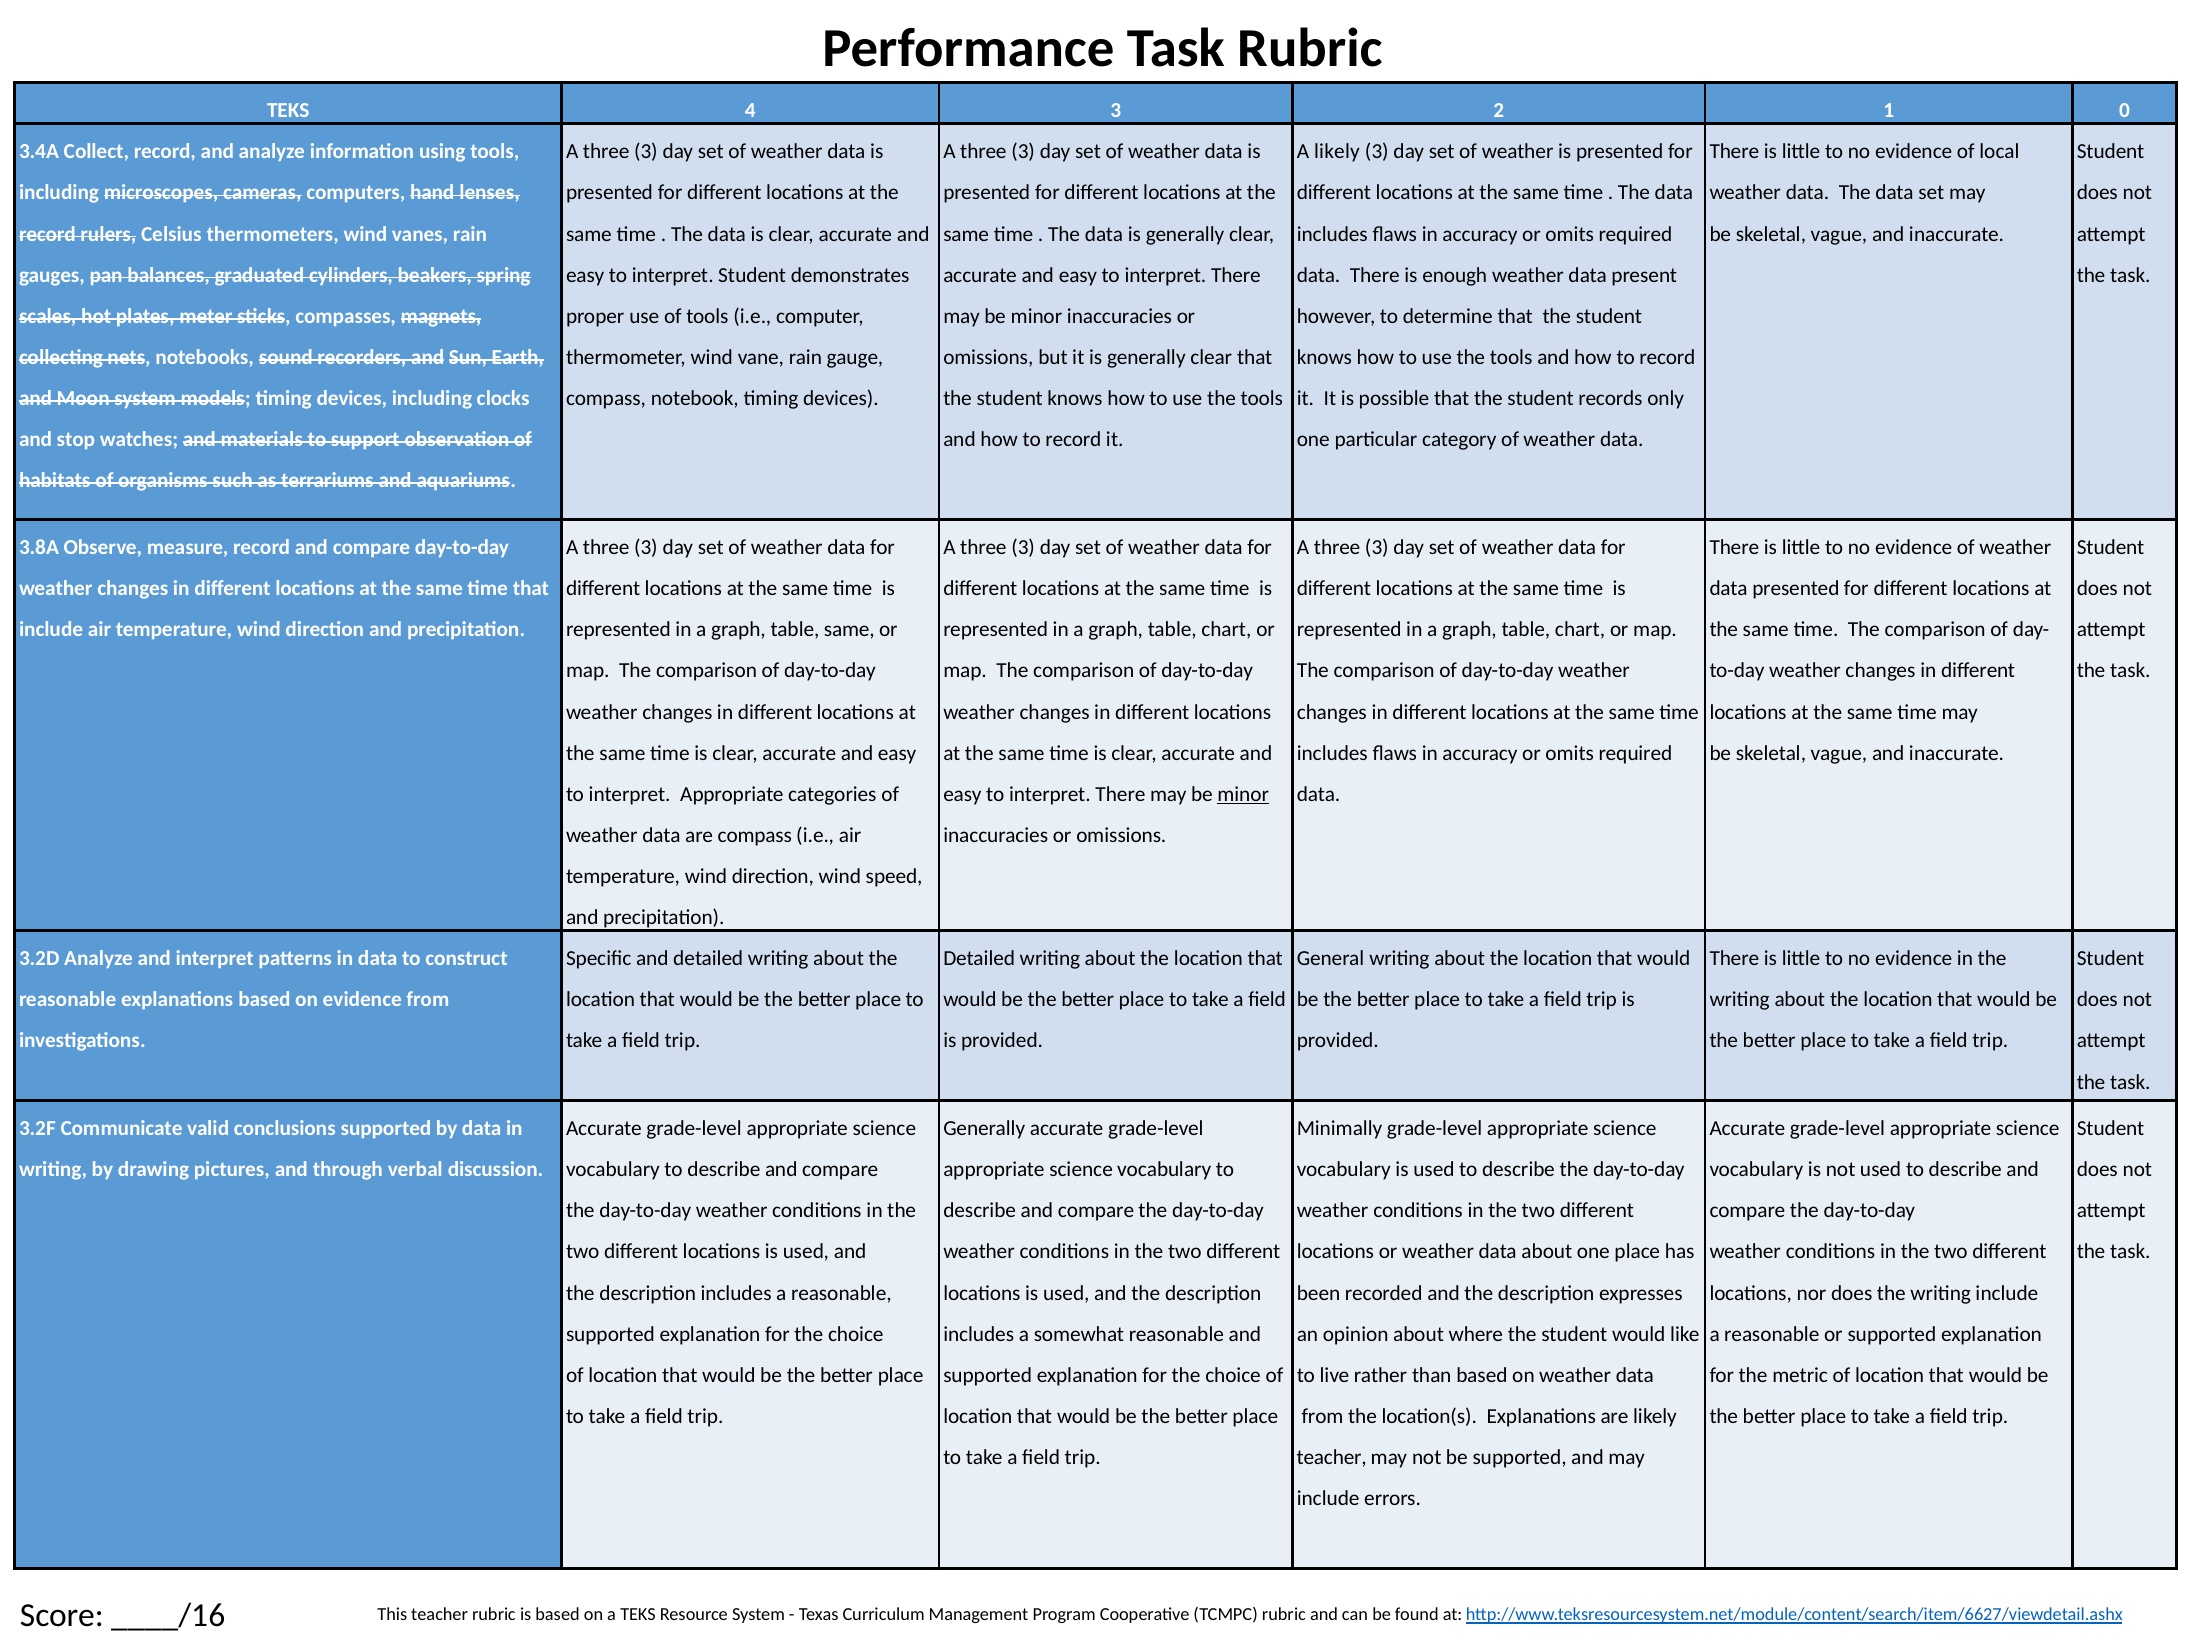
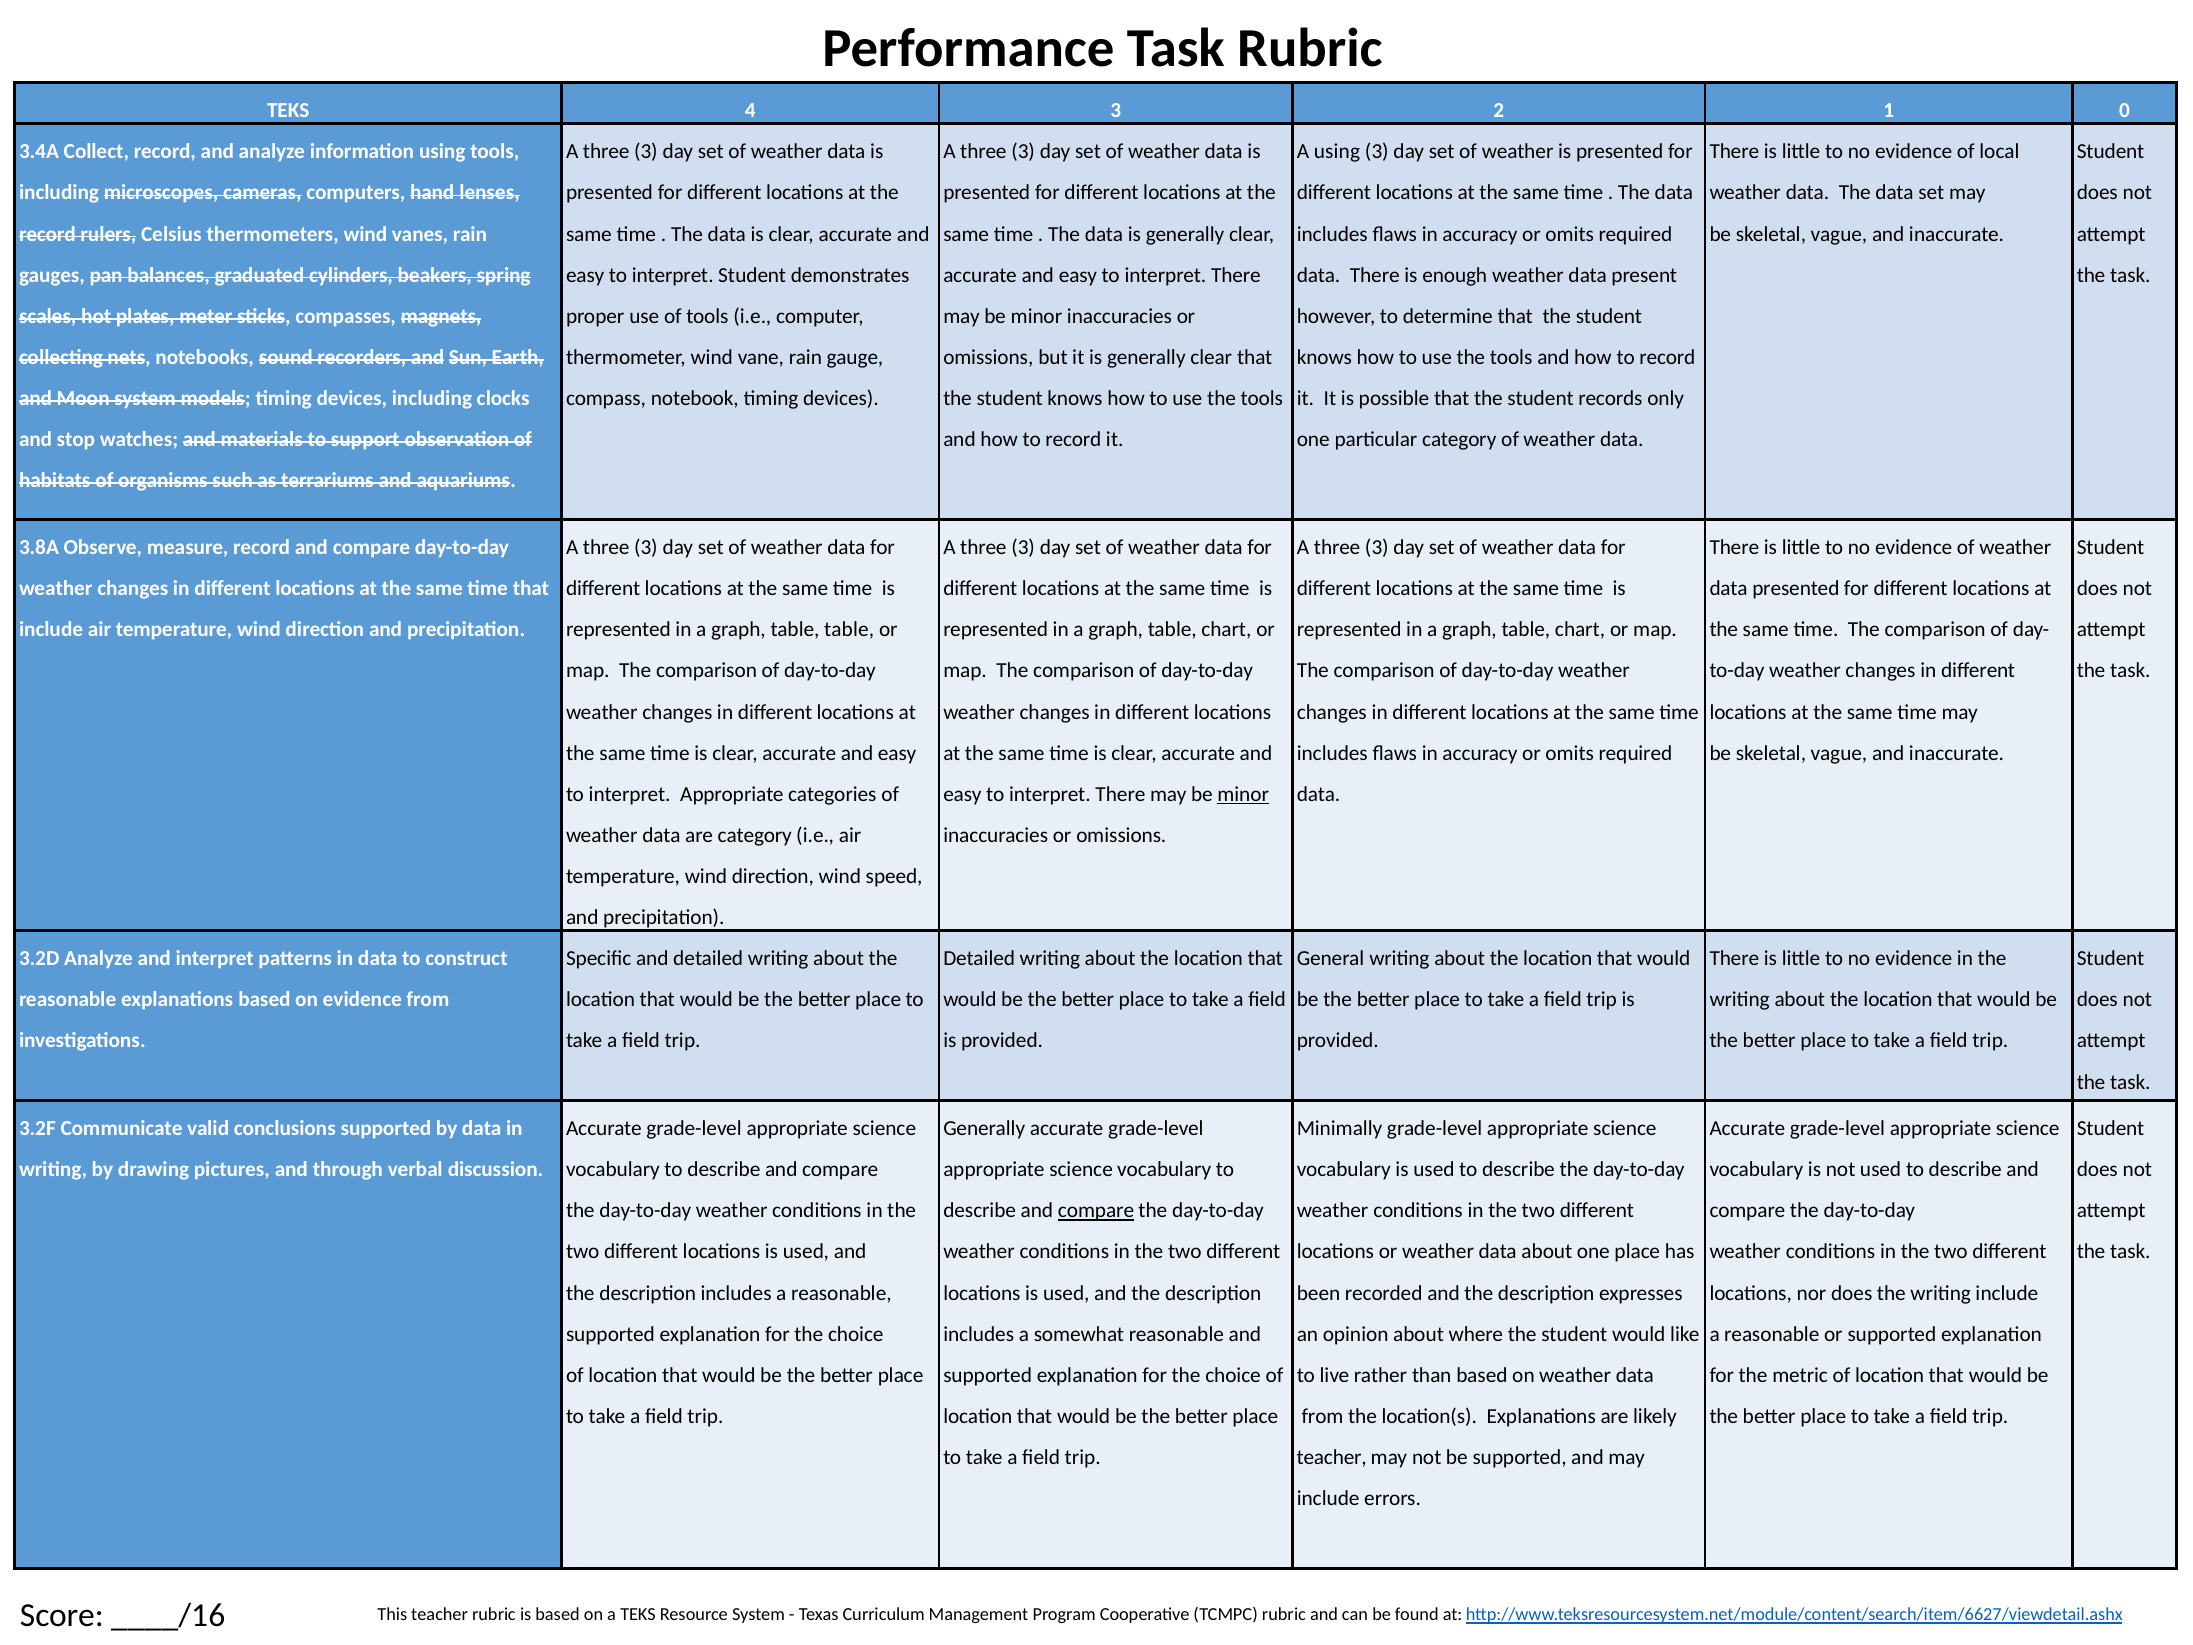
A likely: likely -> using
table same: same -> table
are compass: compass -> category
compare at (1096, 1211) underline: none -> present
